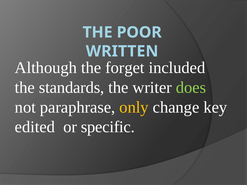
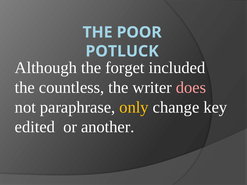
WRITTEN: WRITTEN -> POTLUCK
standards: standards -> countless
does colour: light green -> pink
specific: specific -> another
